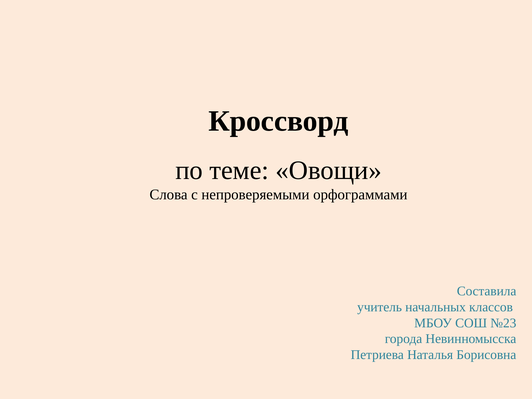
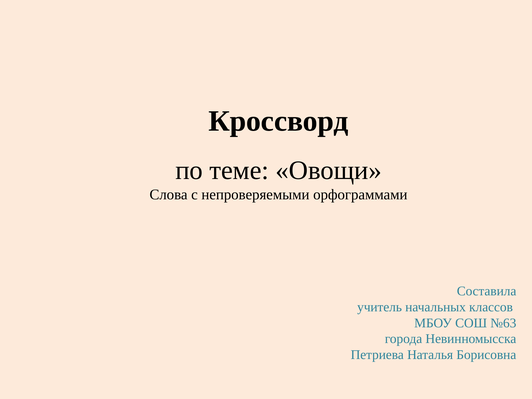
№23: №23 -> №63
